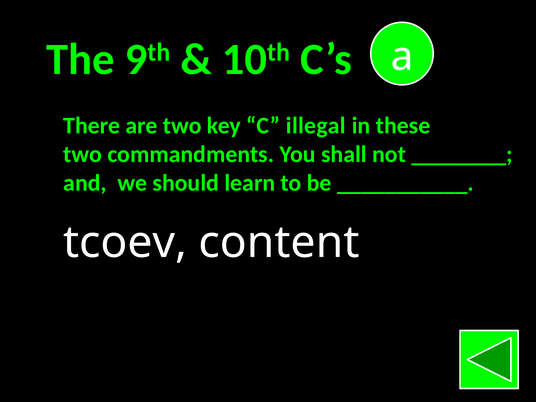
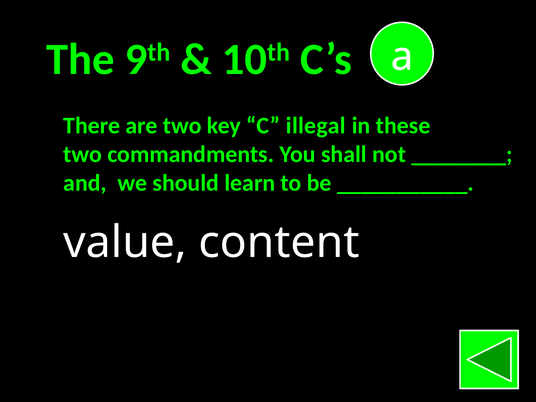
tcoev: tcoev -> value
